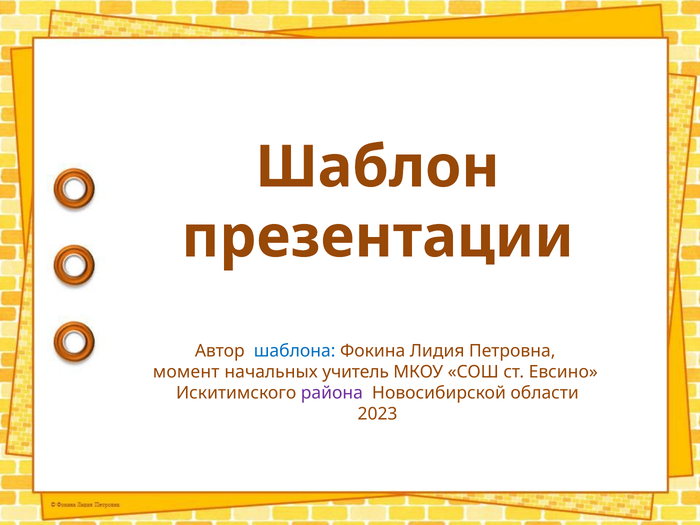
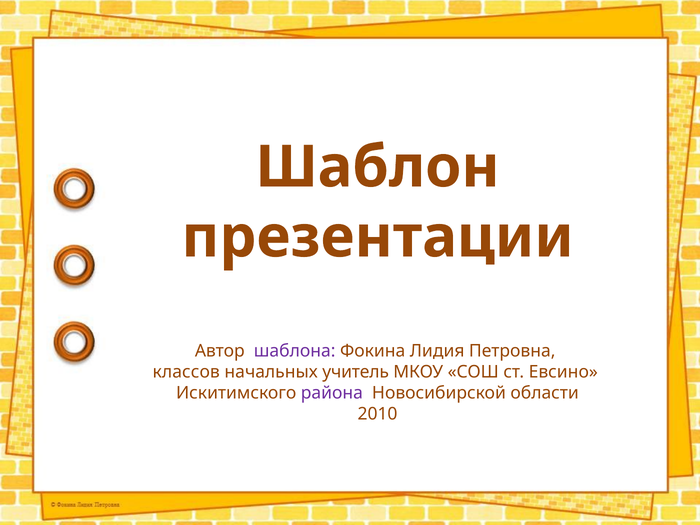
шаблона colour: blue -> purple
момент: момент -> классов
2023: 2023 -> 2010
